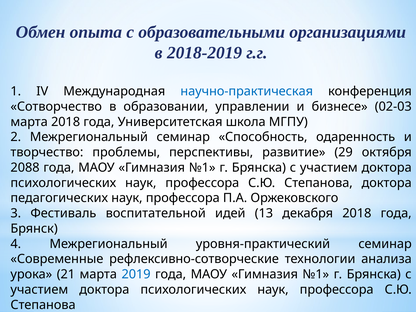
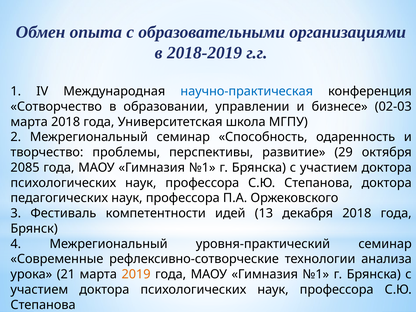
2088: 2088 -> 2085
воспитательной: воспитательной -> компетентности
2019 colour: blue -> orange
